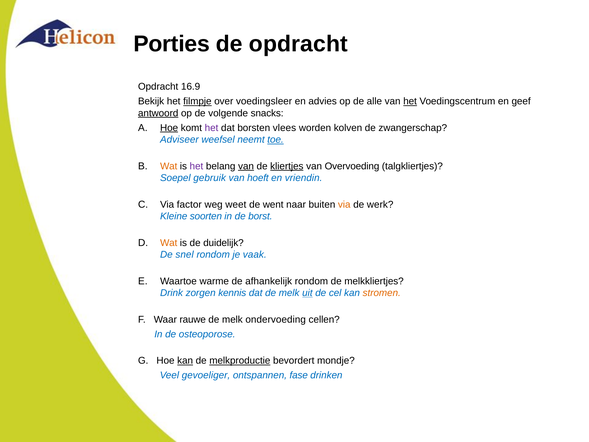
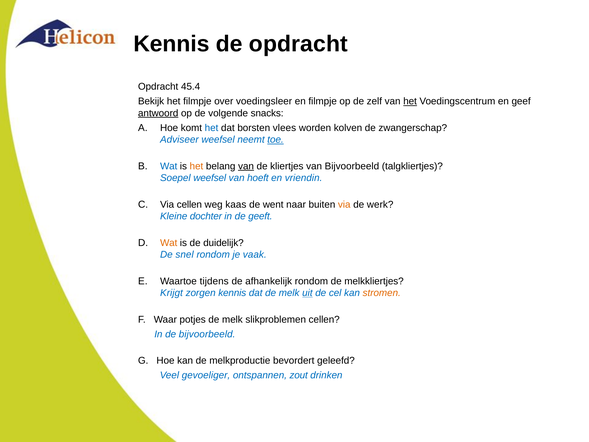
Porties at (172, 44): Porties -> Kennis
16.9: 16.9 -> 45.4
filmpje at (197, 101) underline: present -> none
en advies: advies -> filmpje
alle: alle -> zelf
Hoe at (169, 128) underline: present -> none
het at (212, 128) colour: purple -> blue
Wat at (169, 166) colour: orange -> blue
het at (196, 166) colour: purple -> orange
kliertjes underline: present -> none
van Overvoeding: Overvoeding -> Bijvoorbeeld
Soepel gebruik: gebruik -> weefsel
Via factor: factor -> cellen
weet: weet -> kaas
soorten: soorten -> dochter
borst: borst -> geeft
warme: warme -> tijdens
Drink: Drink -> Krijgt
rauwe: rauwe -> potjes
ondervoeding: ondervoeding -> slikproblemen
de osteoporose: osteoporose -> bijvoorbeeld
kan at (185, 360) underline: present -> none
melkproductie underline: present -> none
mondje: mondje -> geleefd
fase: fase -> zout
